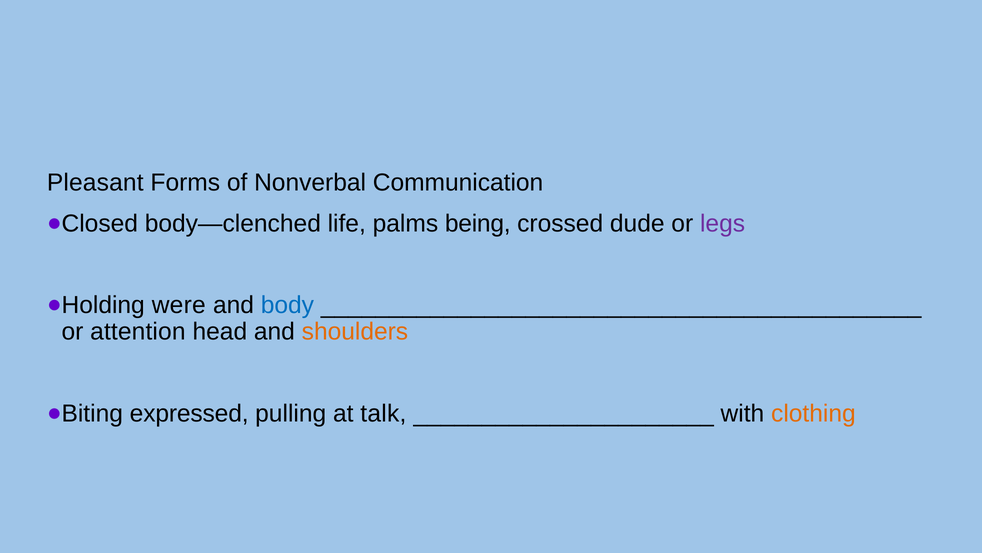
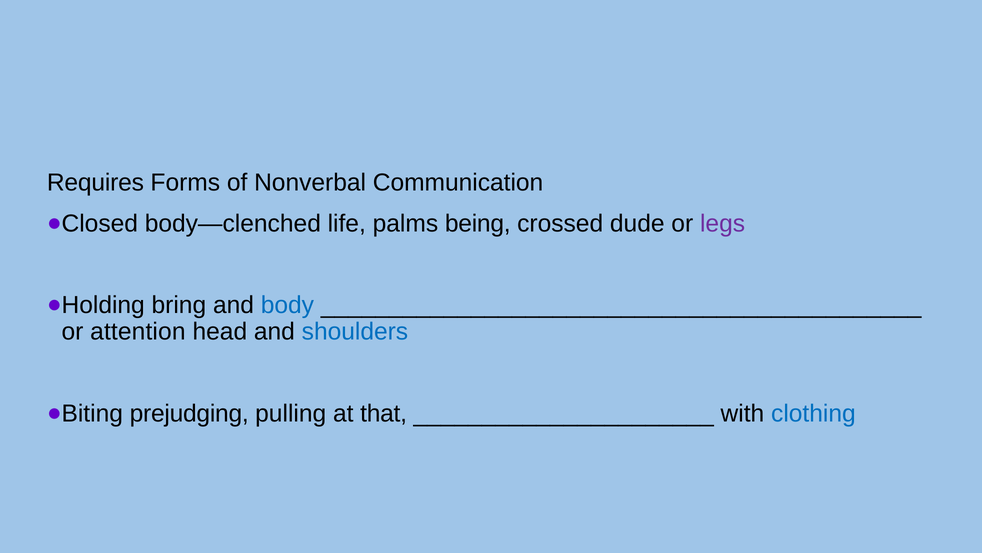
Pleasant: Pleasant -> Requires
were: were -> bring
shoulders colour: orange -> blue
expressed: expressed -> prejudging
talk: talk -> that
clothing colour: orange -> blue
